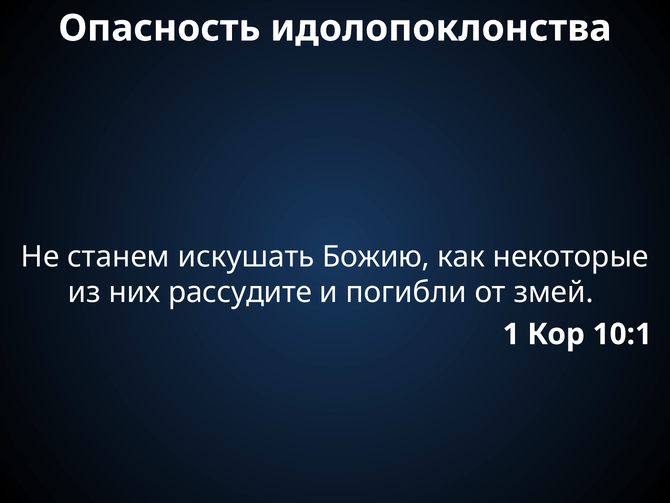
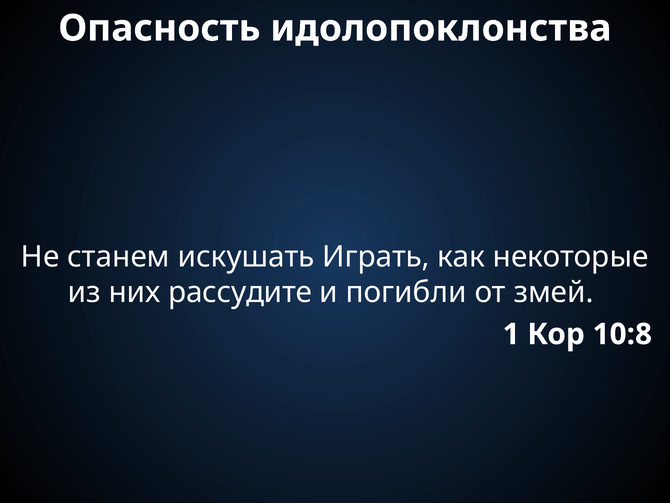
Божию: Божию -> Играть
10:1: 10:1 -> 10:8
